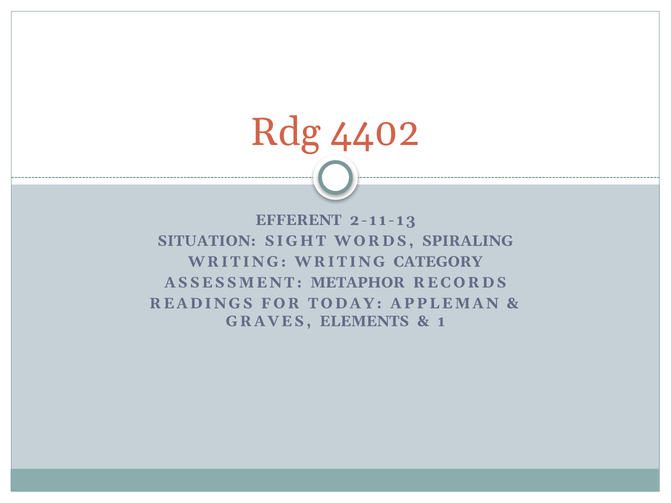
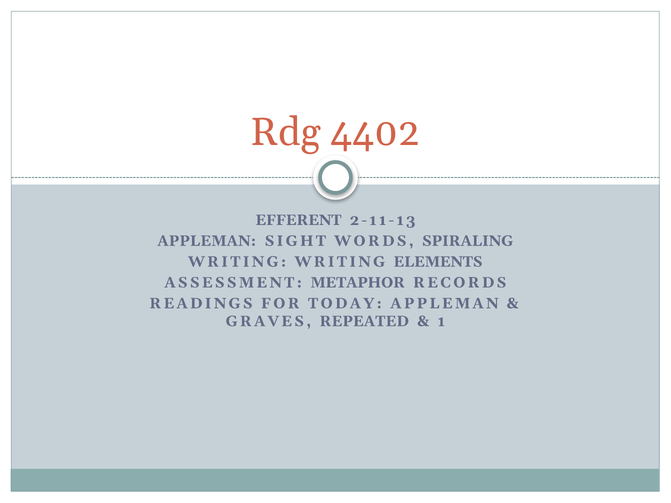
SITUATION at (207, 241): SITUATION -> APPLEMAN
CATEGORY: CATEGORY -> ELEMENTS
ELEMENTS: ELEMENTS -> REPEATED
